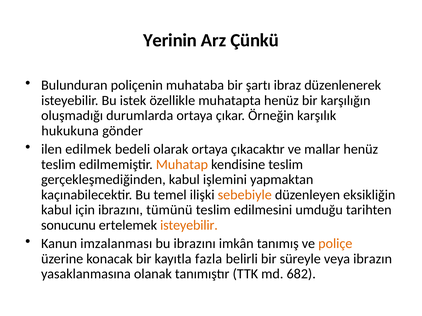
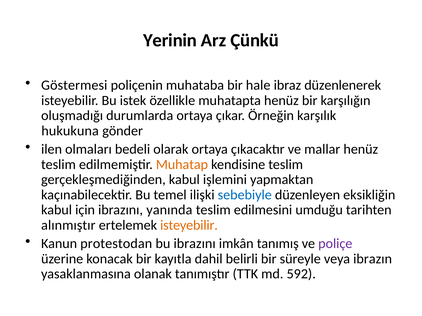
Bulunduran: Bulunduran -> Göstermesi
şartı: şartı -> hale
edilmek: edilmek -> olmaları
sebebiyle colour: orange -> blue
tümünü: tümünü -> yanında
sonucunu: sonucunu -> alınmıştır
imzalanması: imzalanması -> protestodan
poliçe colour: orange -> purple
fazla: fazla -> dahil
682: 682 -> 592
